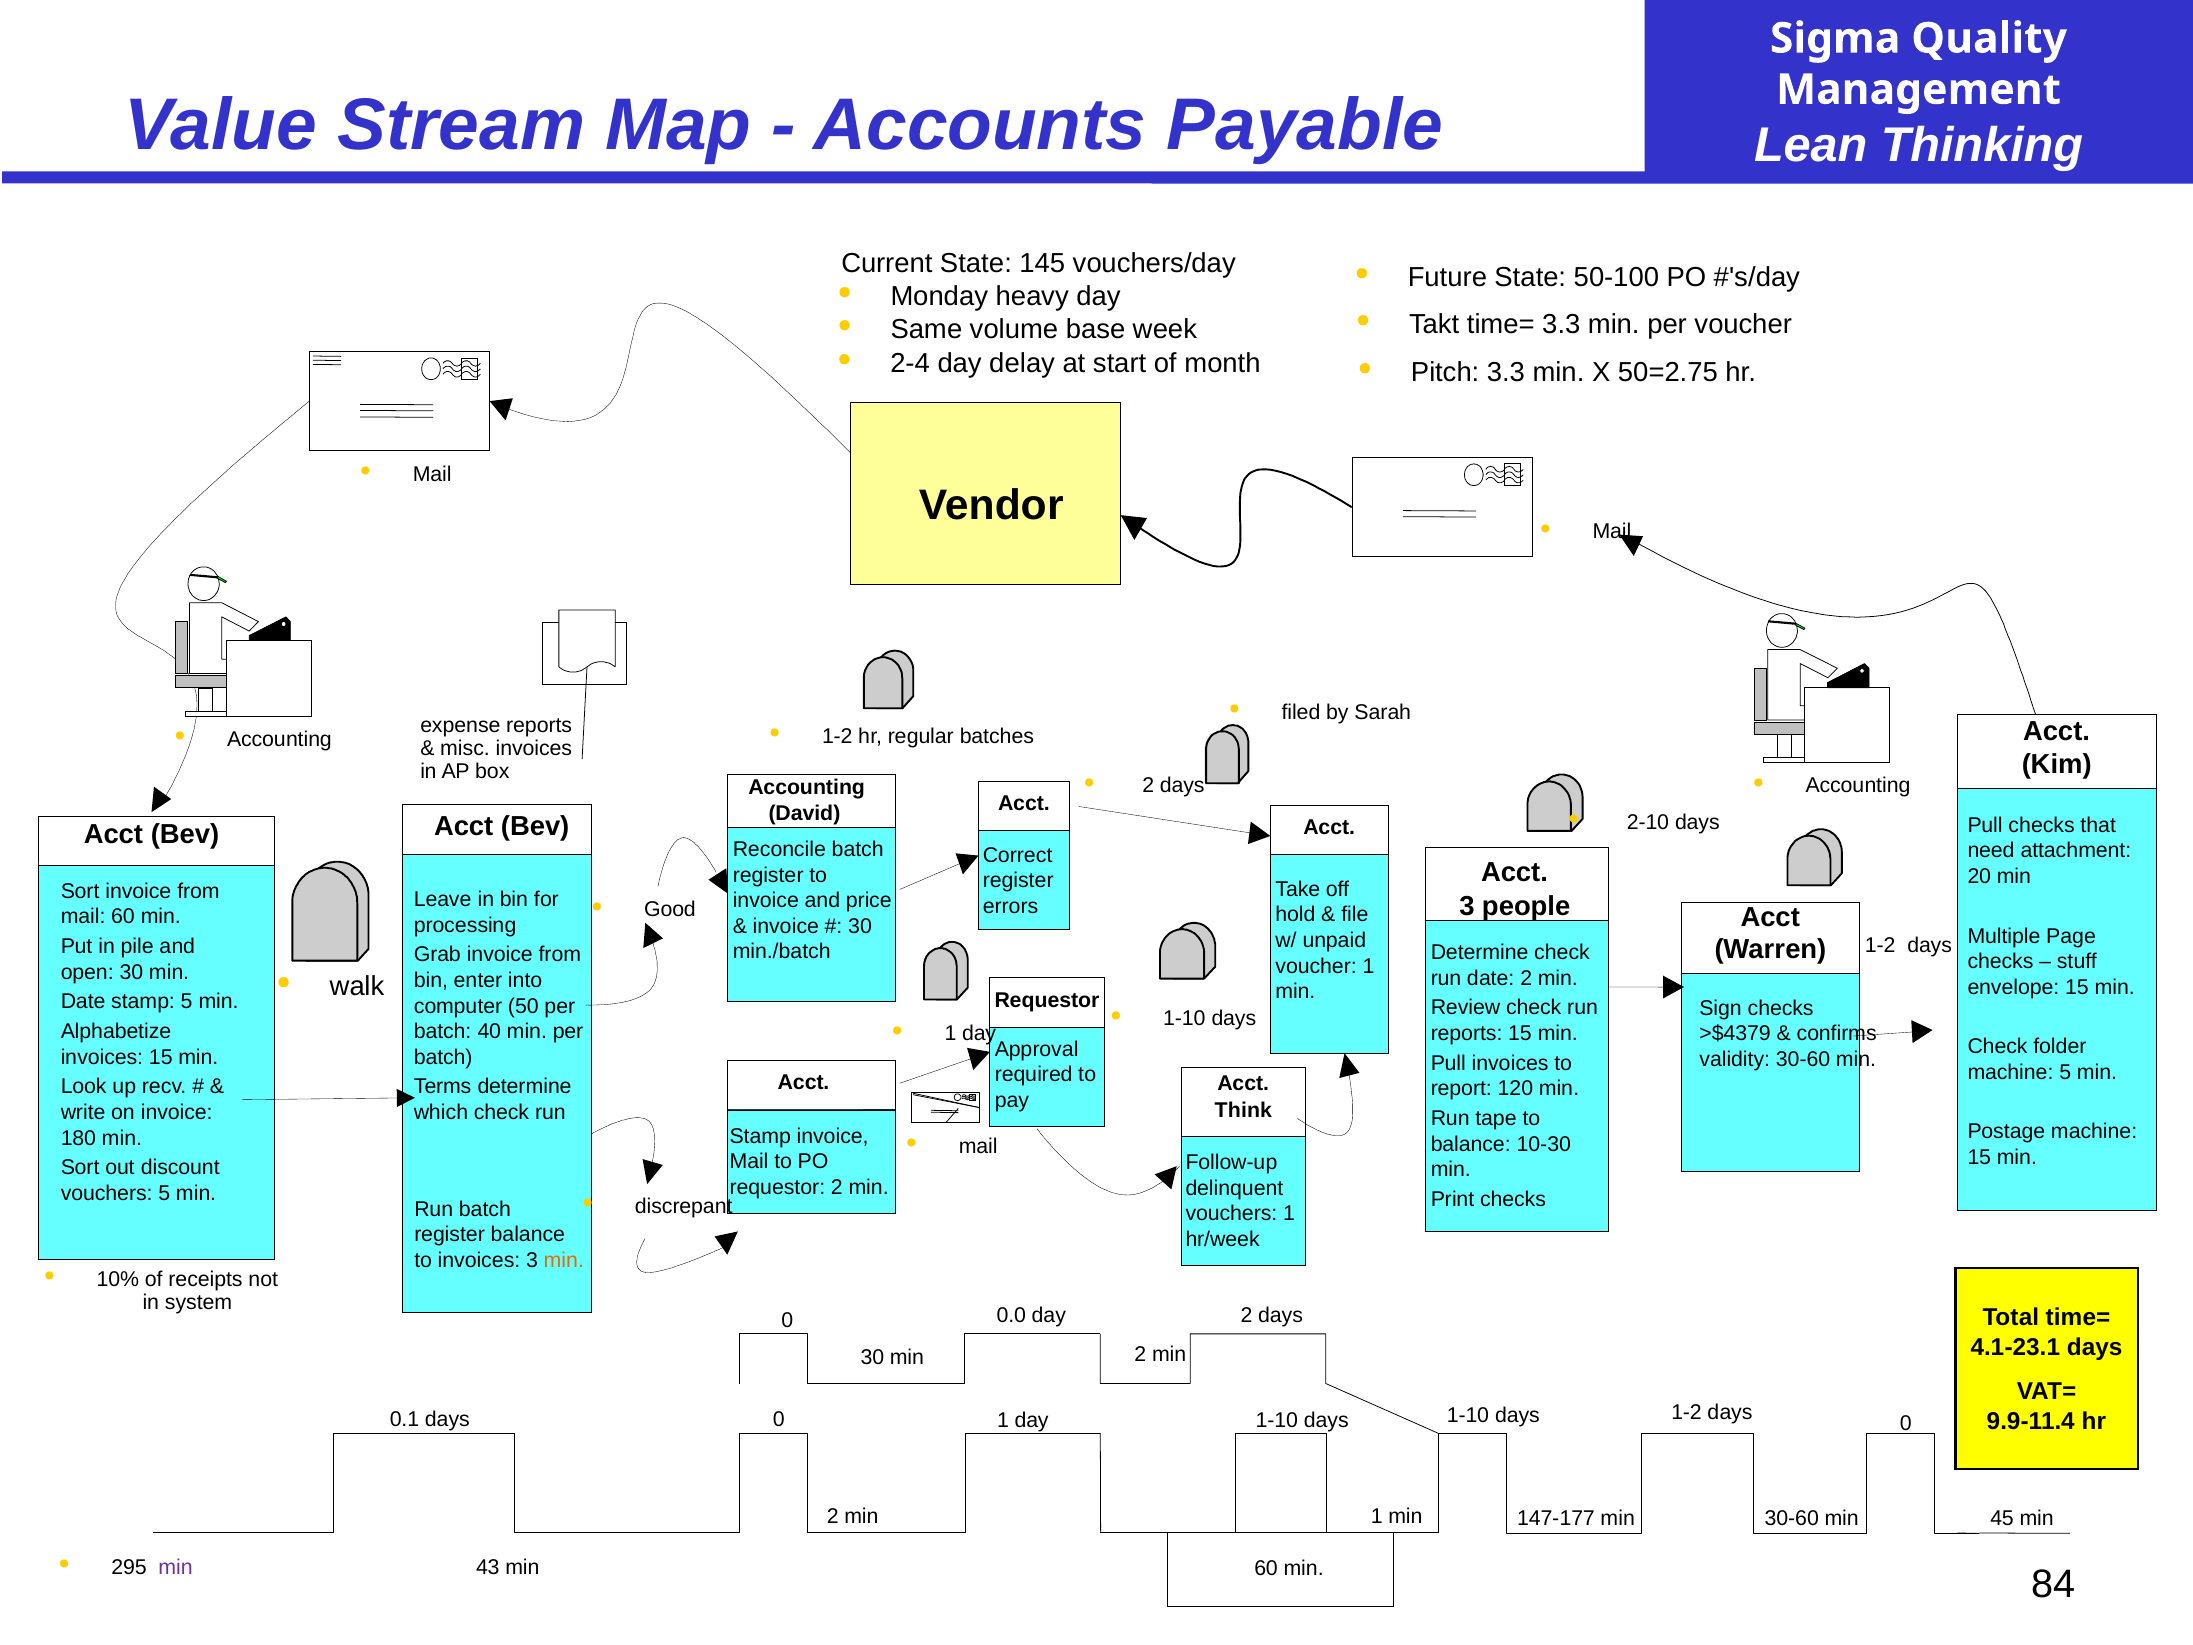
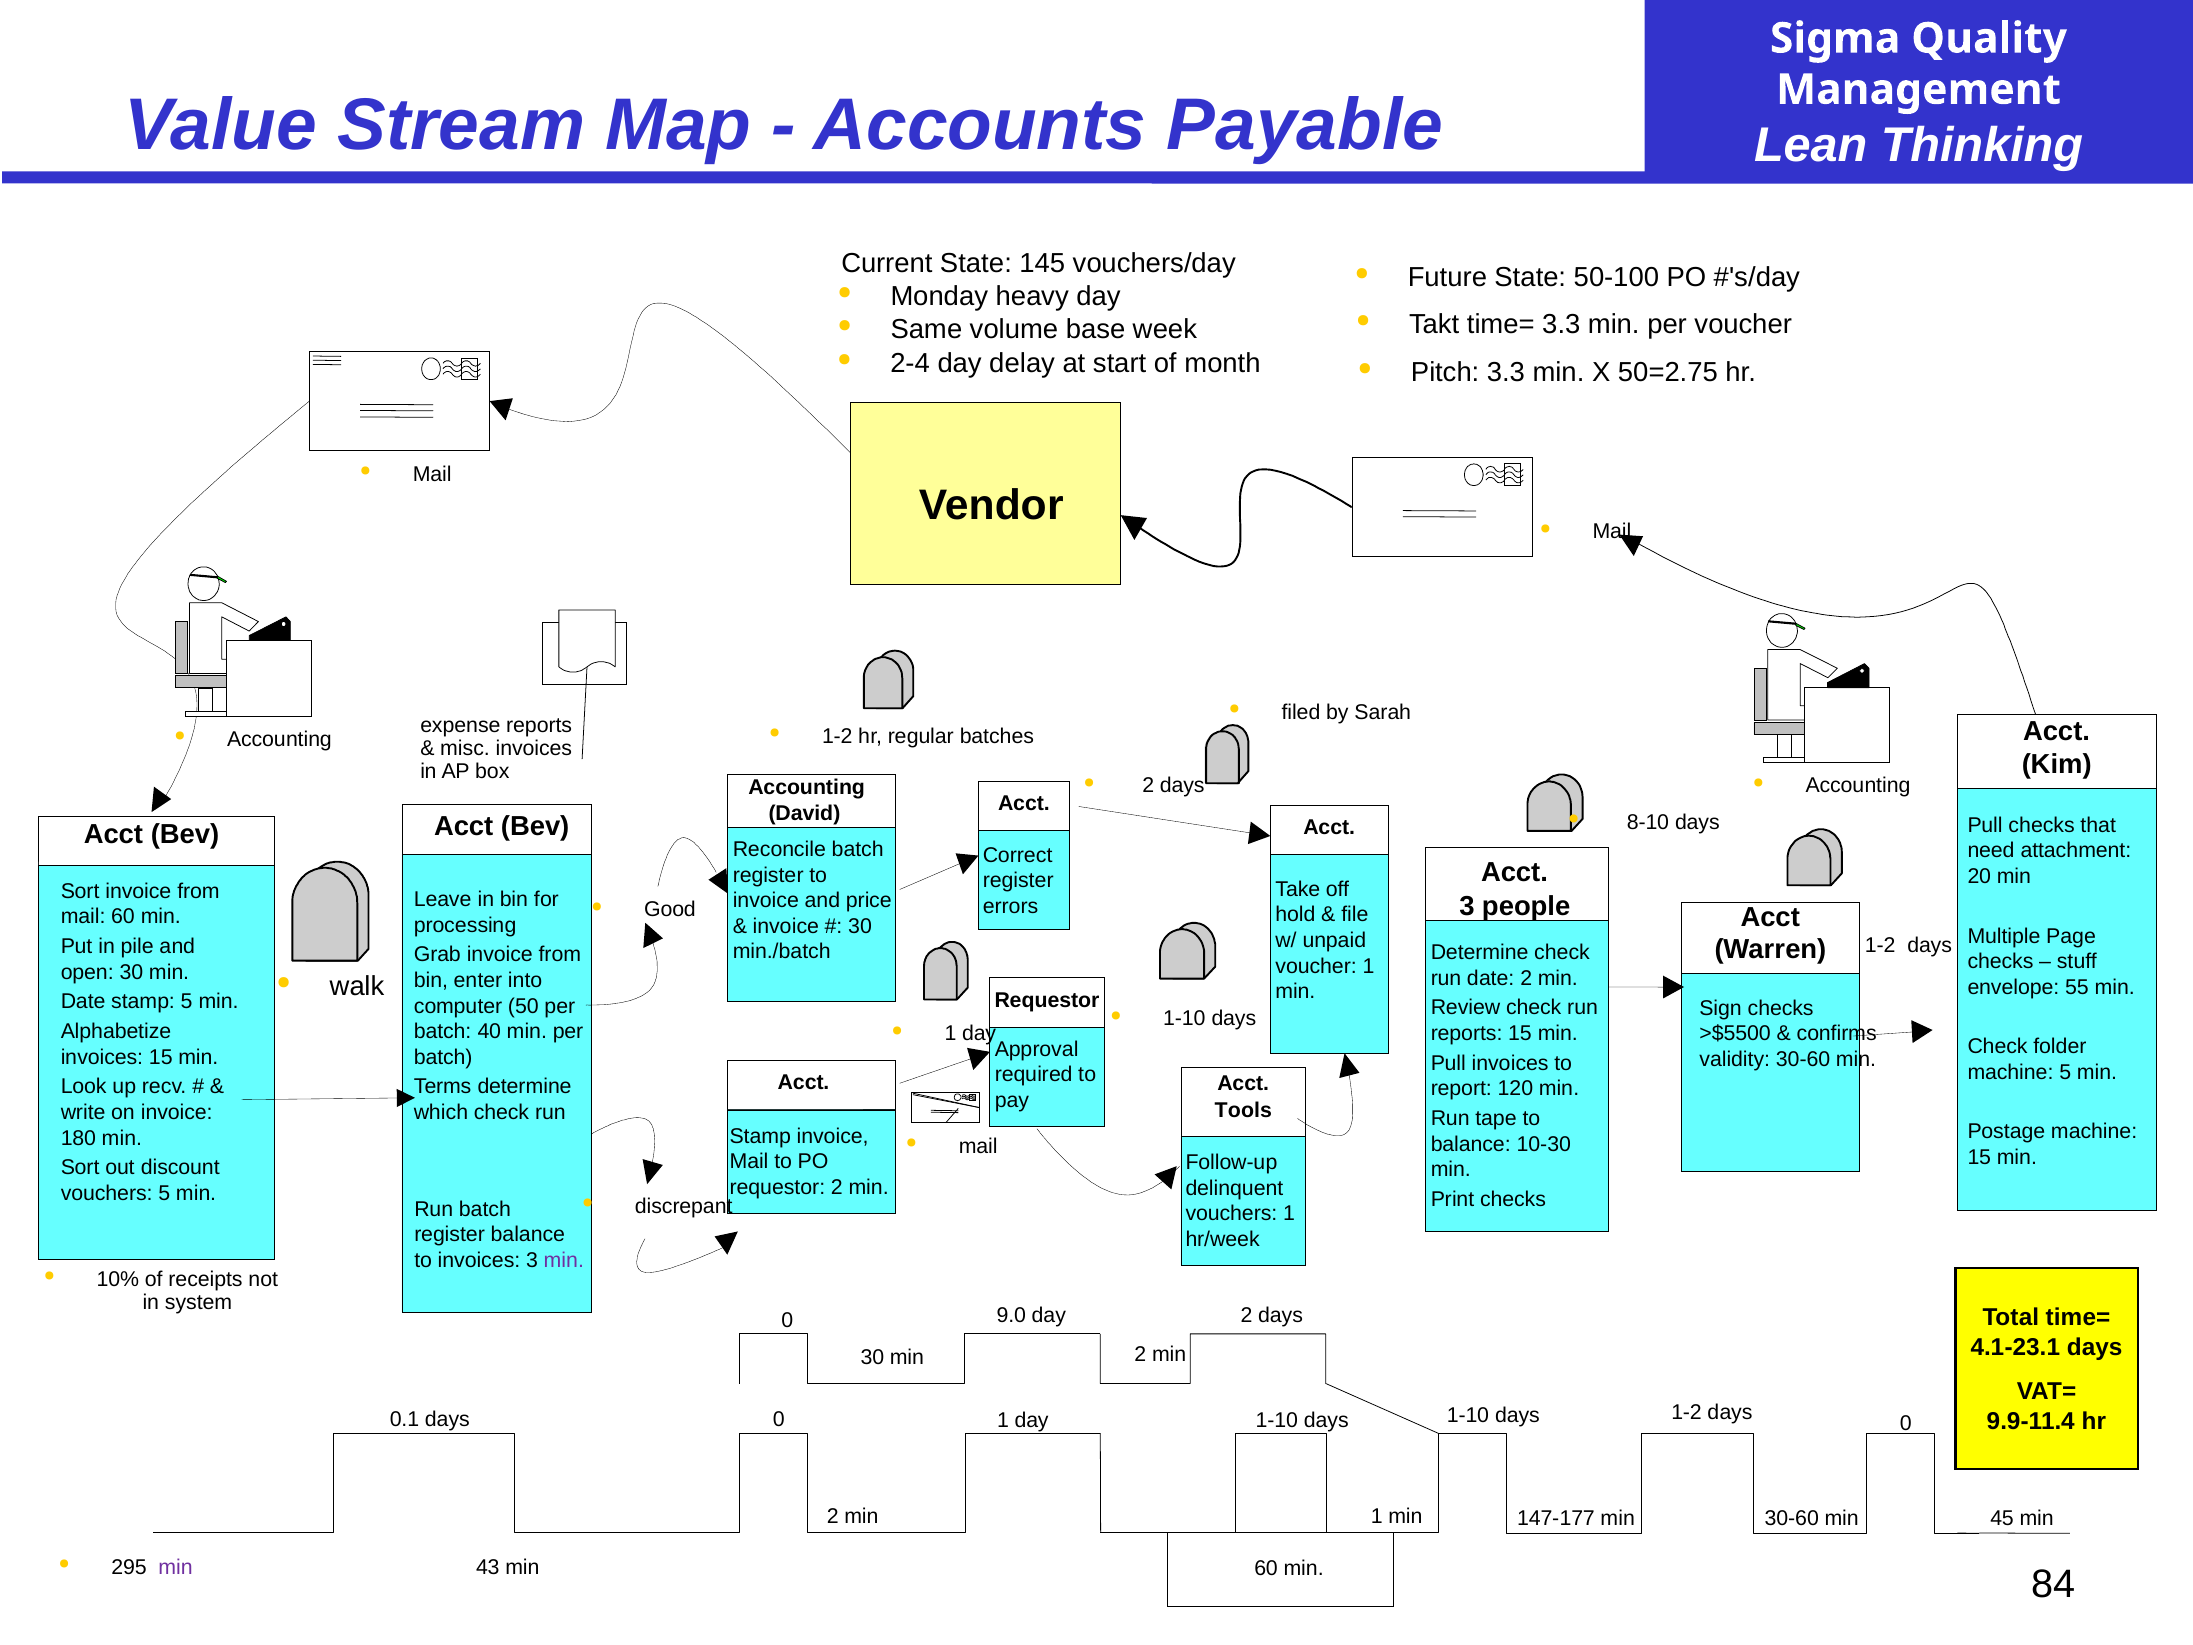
2-10: 2-10 -> 8-10
envelope 15: 15 -> 55
>$4379: >$4379 -> >$5500
Think: Think -> Tools
min at (564, 1260) colour: orange -> purple
0.0: 0.0 -> 9.0
